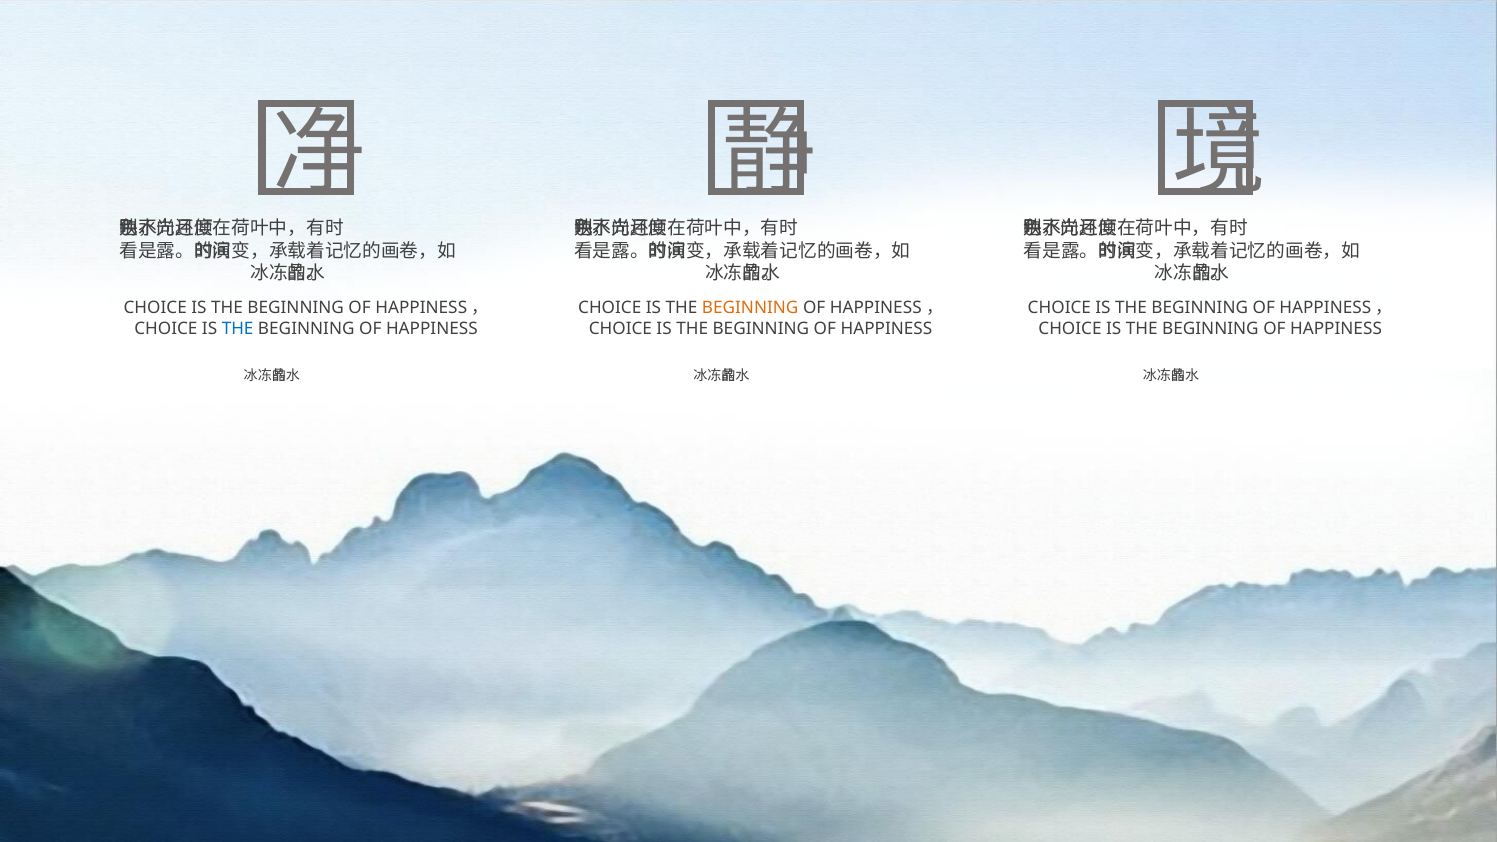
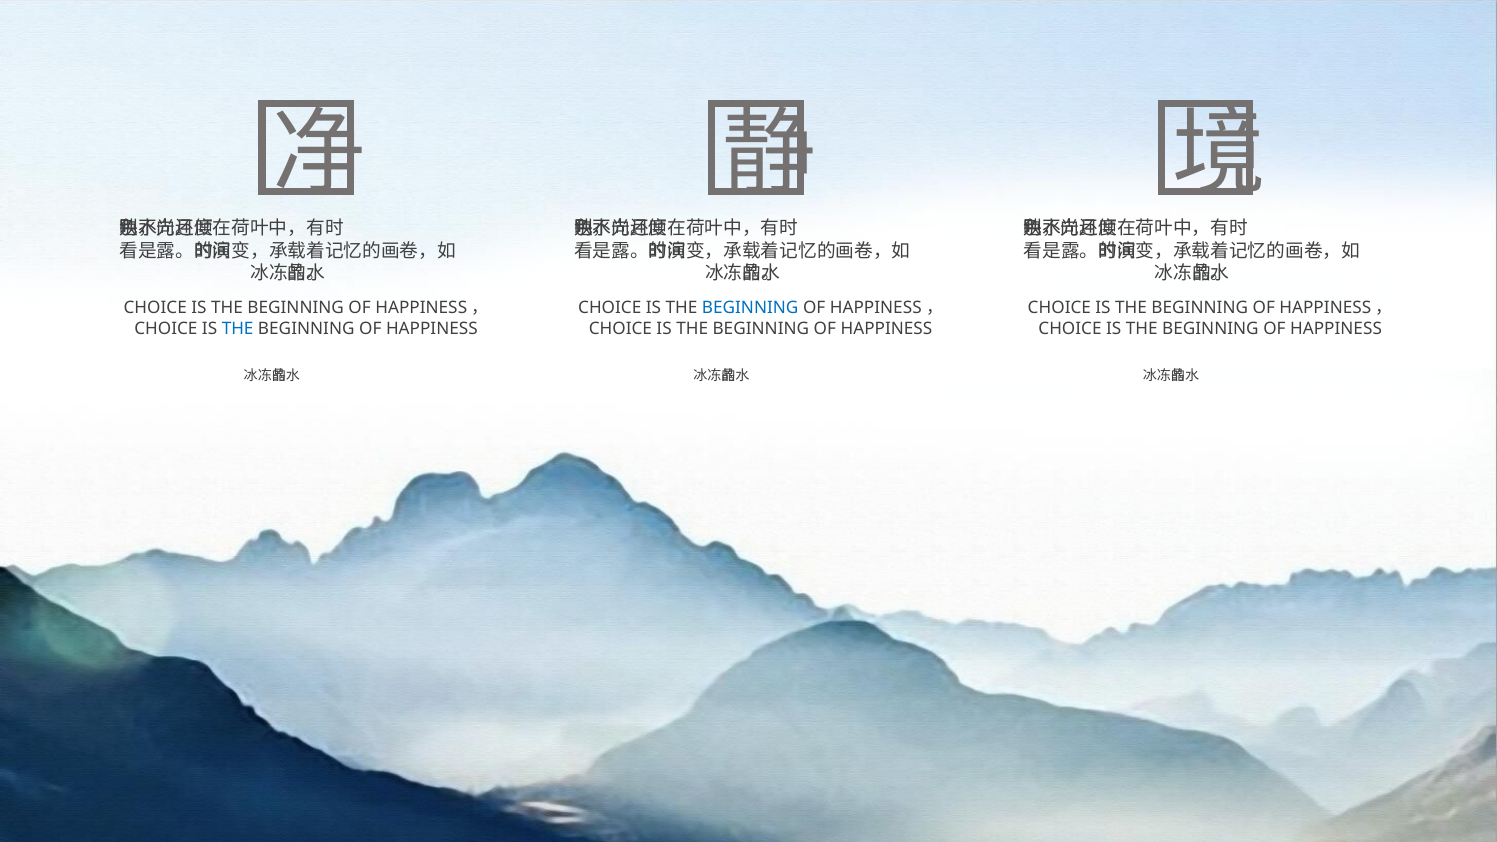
BEGINNING at (750, 308) colour: orange -> blue
